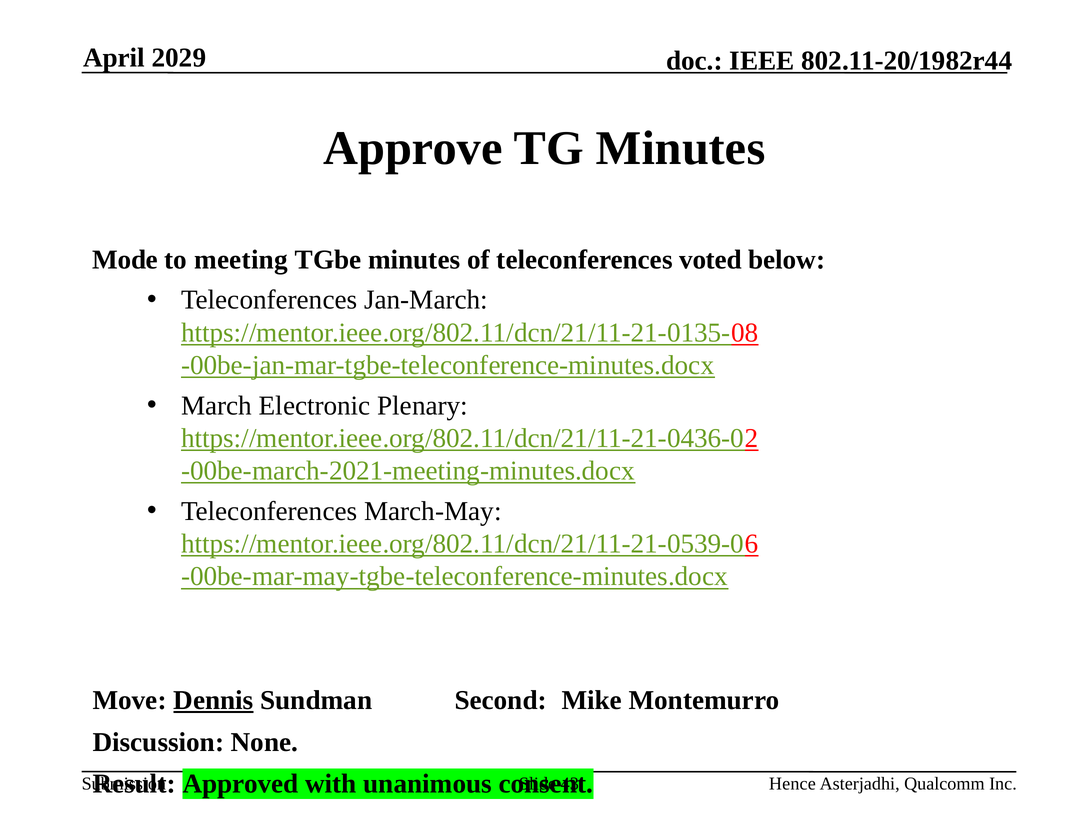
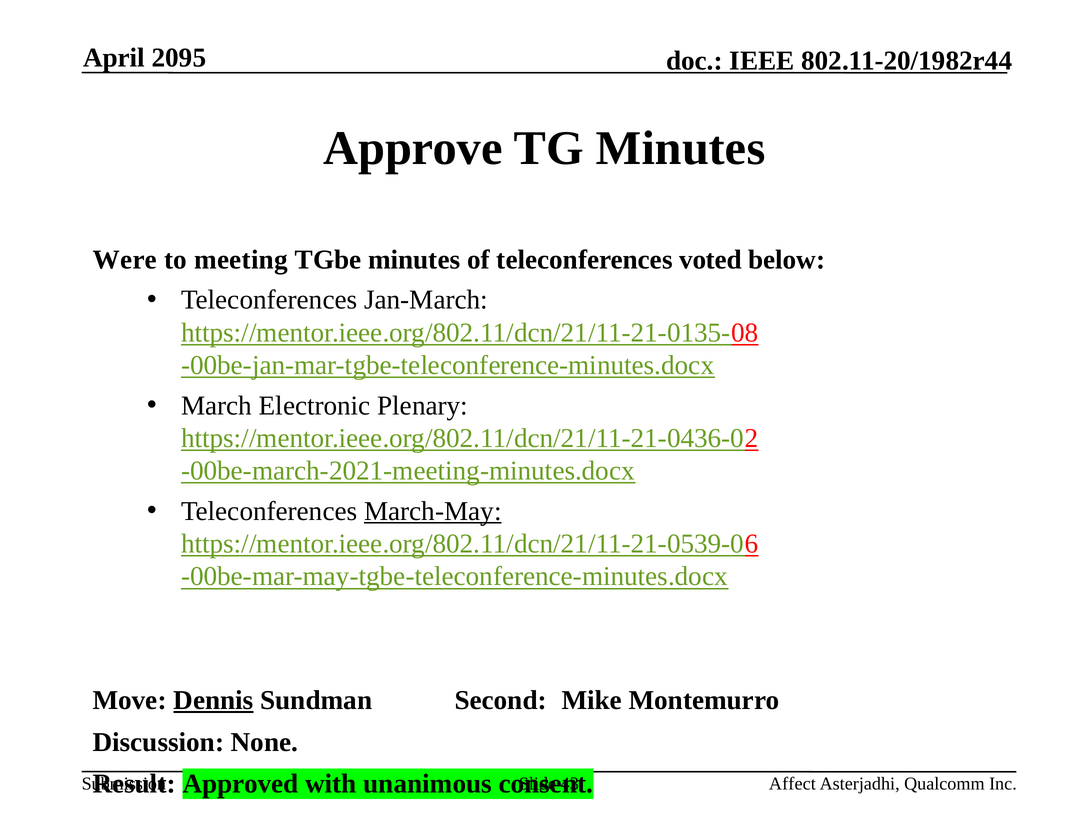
2029: 2029 -> 2095
Mode: Mode -> Were
March-May underline: none -> present
Hence: Hence -> Affect
